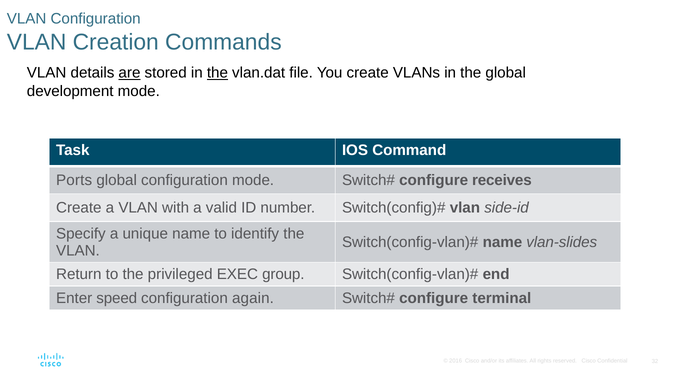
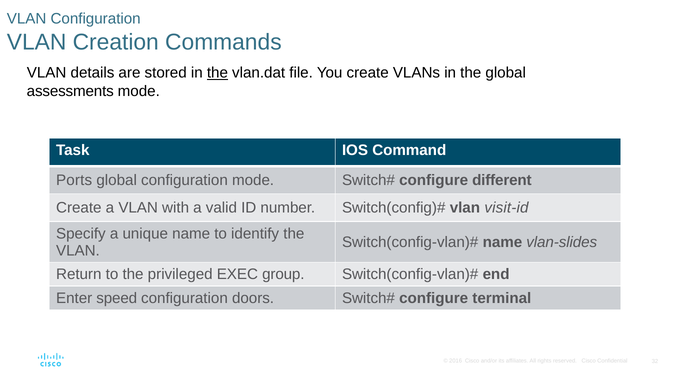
are underline: present -> none
development: development -> assessments
receives: receives -> different
side-id: side-id -> visit-id
again: again -> doors
